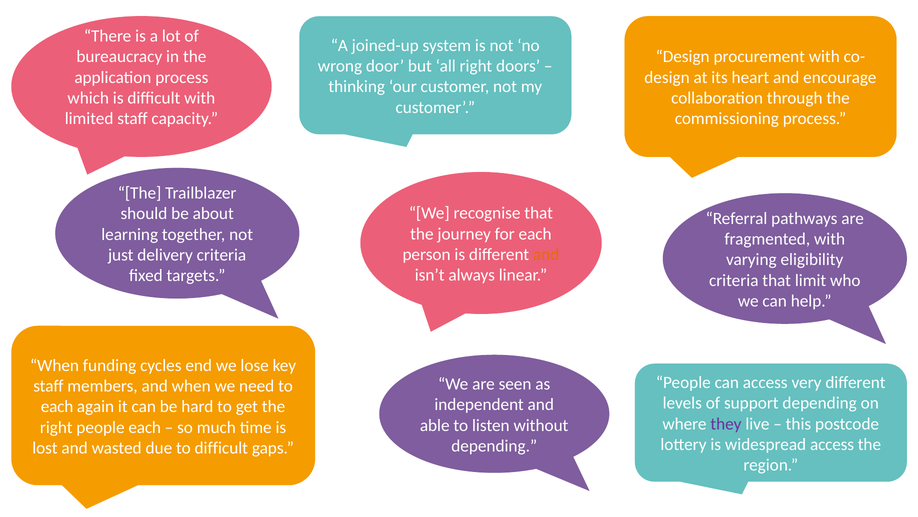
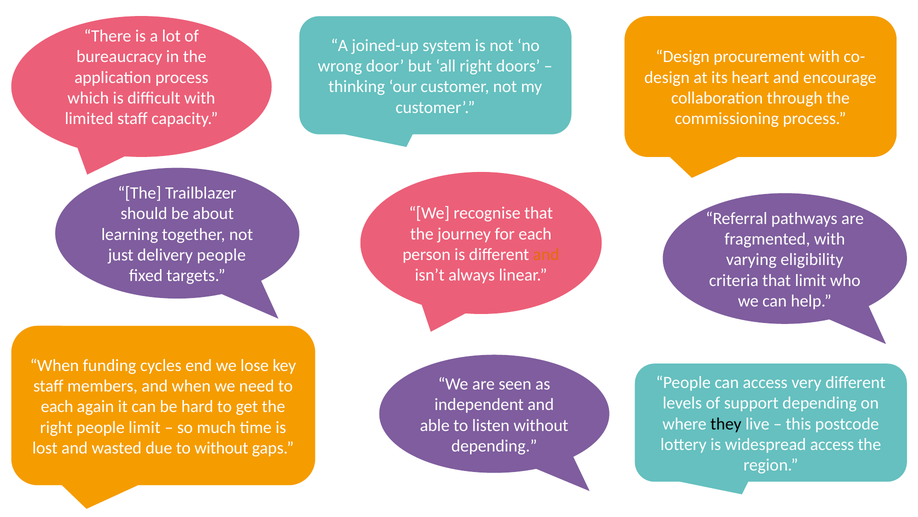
delivery criteria: criteria -> people
they colour: purple -> black
people each: each -> limit
to difficult: difficult -> without
